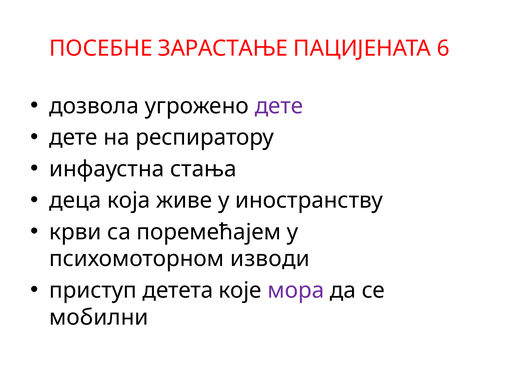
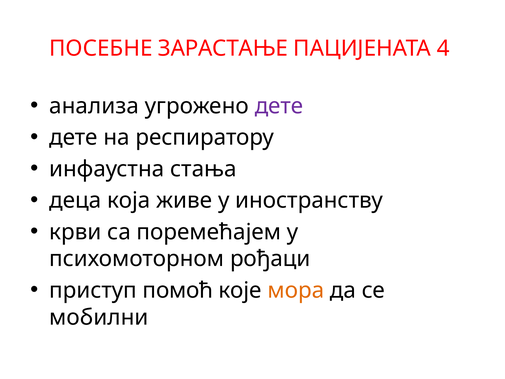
6: 6 -> 4
дозвола: дозвола -> анализа
изводи: изводи -> рођаци
детета: детета -> помоћ
мора colour: purple -> orange
